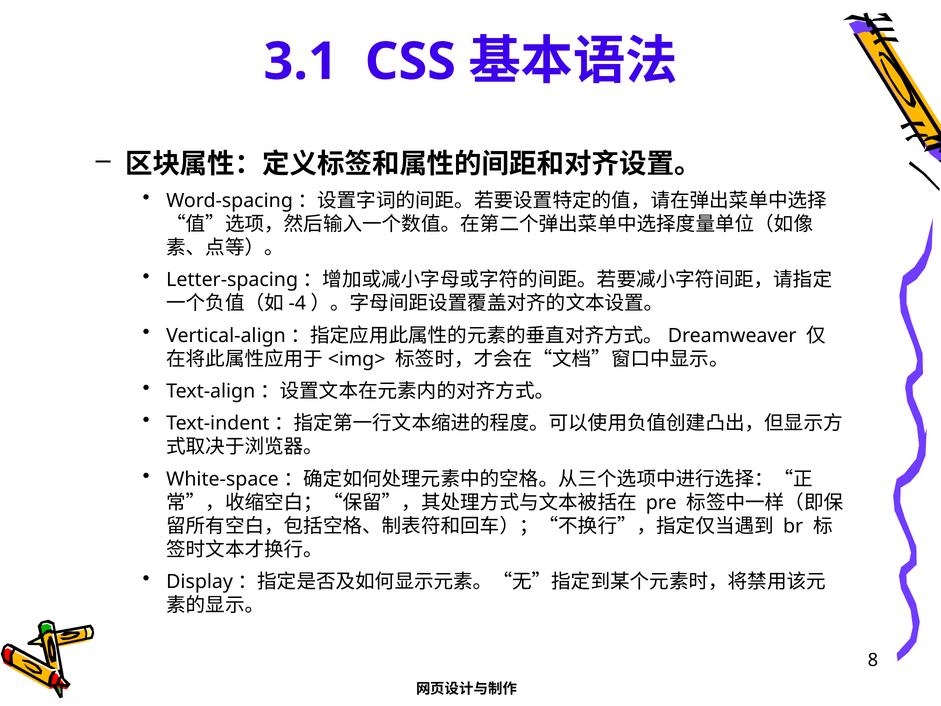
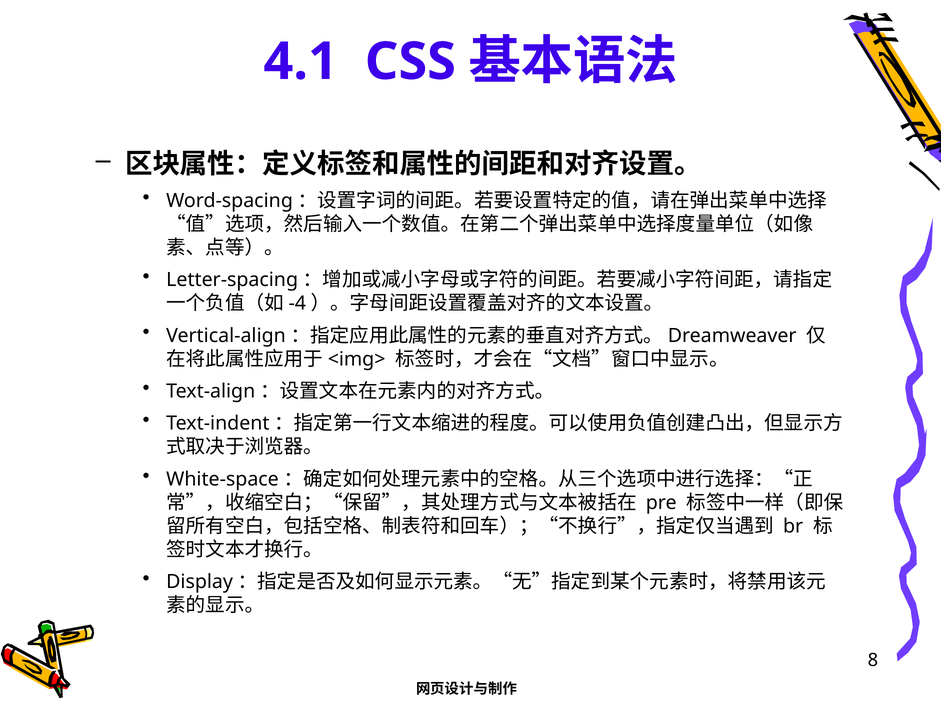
3.1: 3.1 -> 4.1
